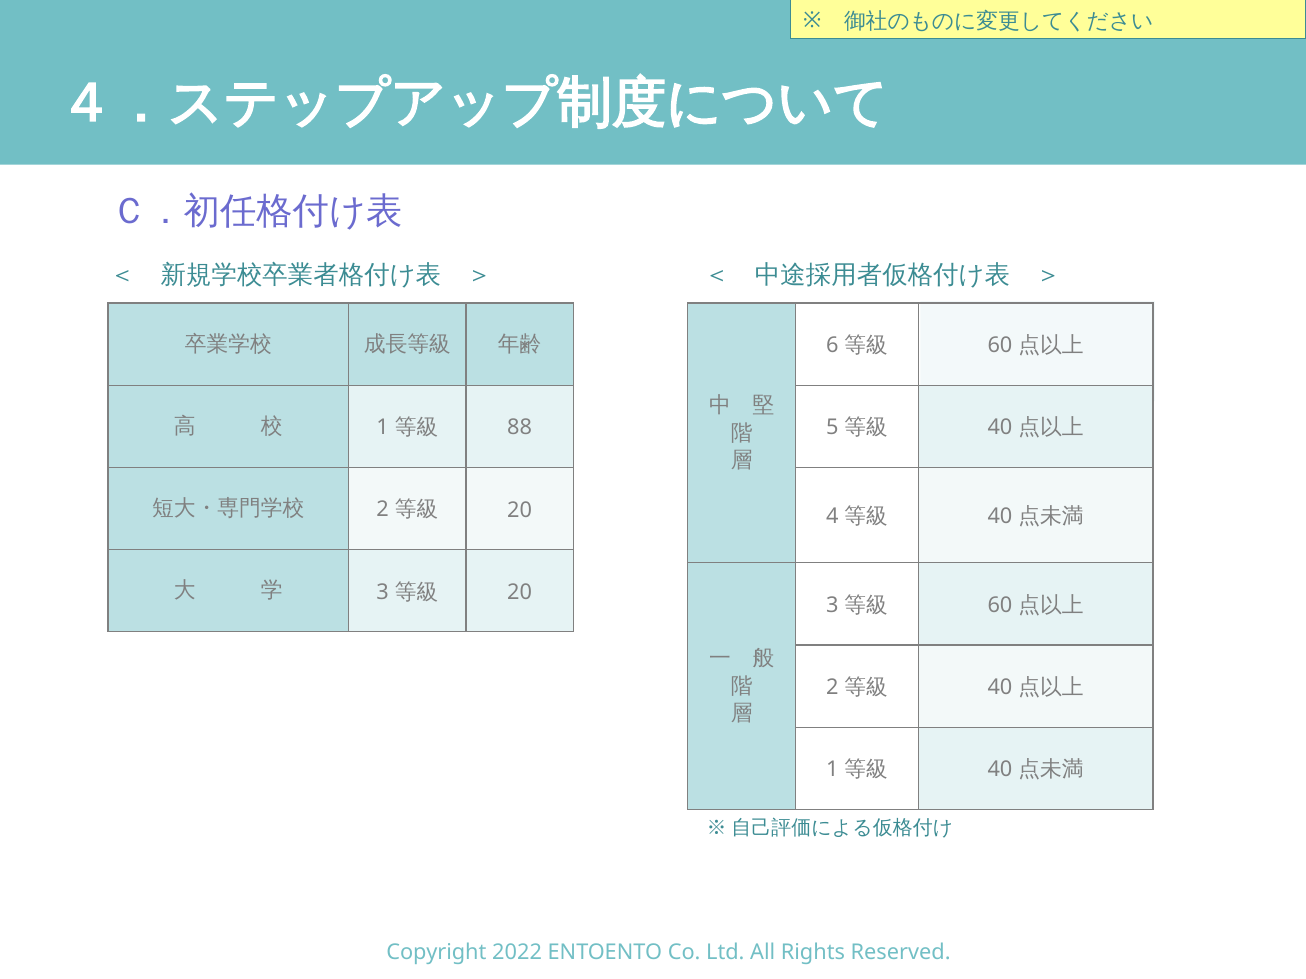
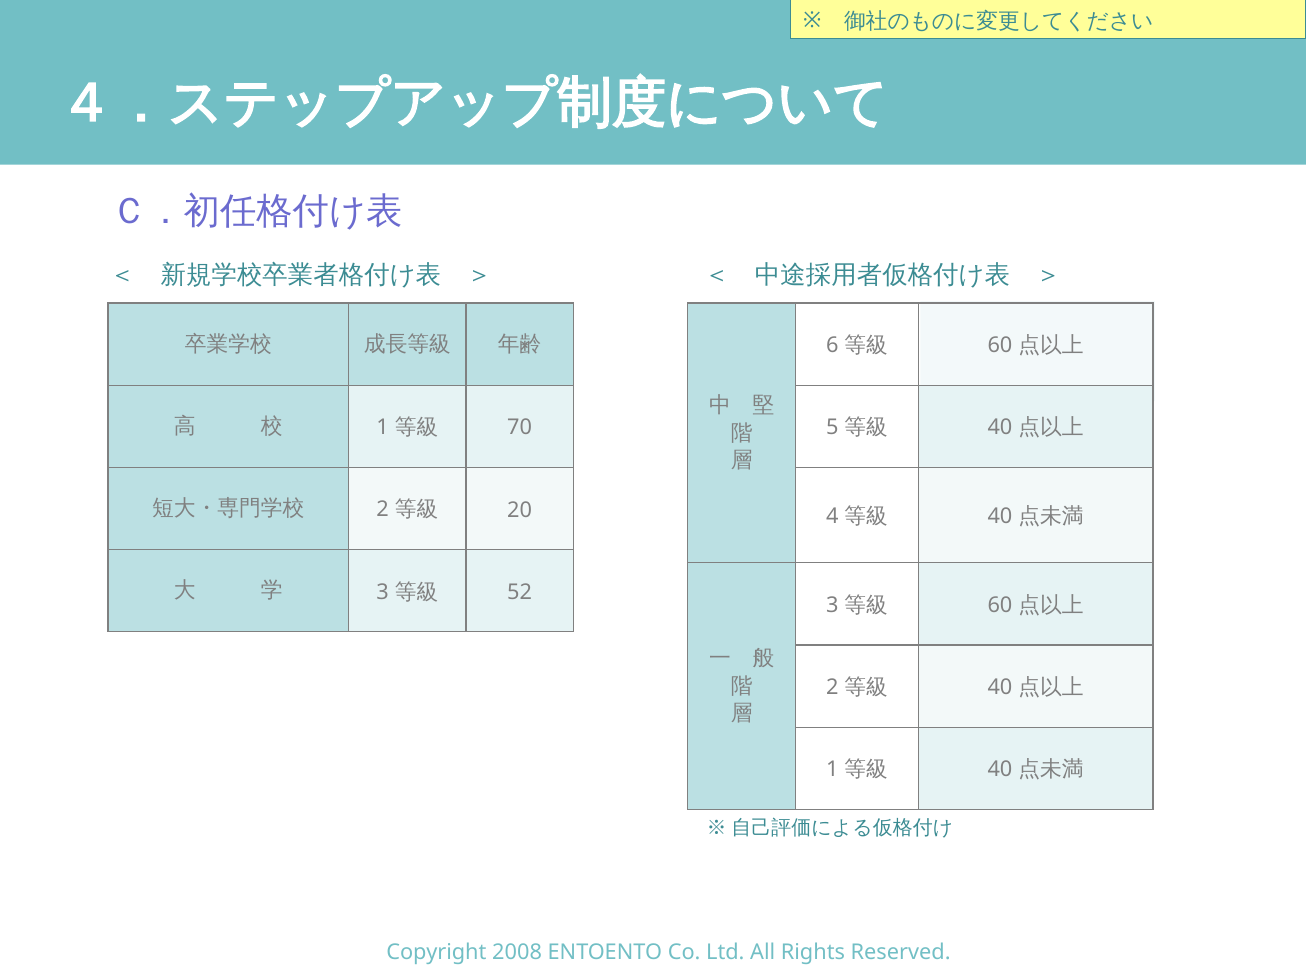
88: 88 -> 70
20 at (520, 592): 20 -> 52
2022: 2022 -> 2008
